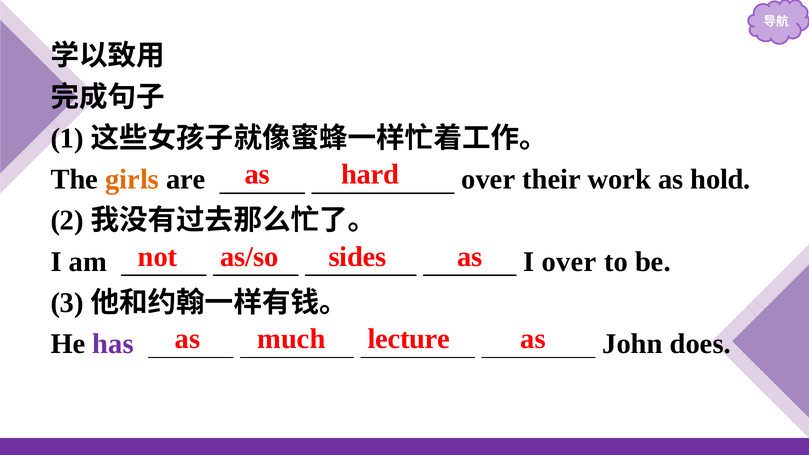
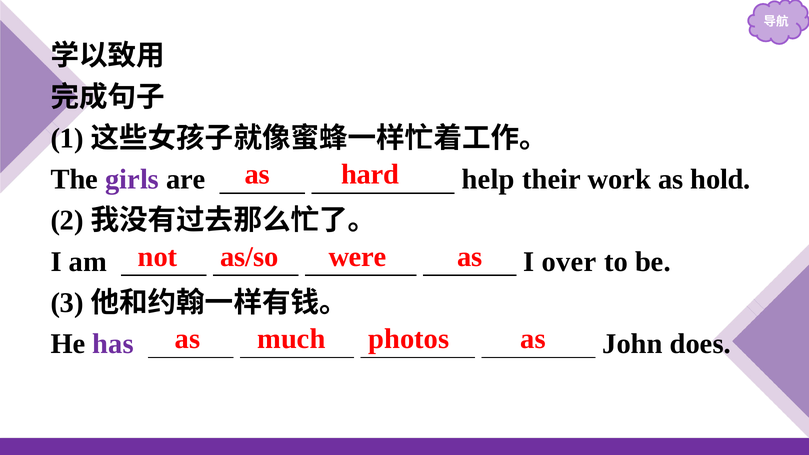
girls colour: orange -> purple
are over: over -> help
sides: sides -> were
lecture: lecture -> photos
